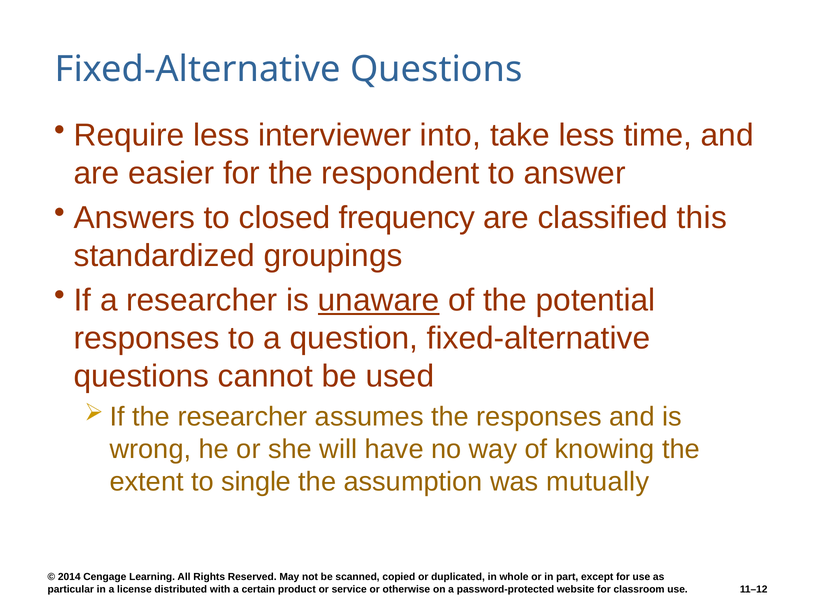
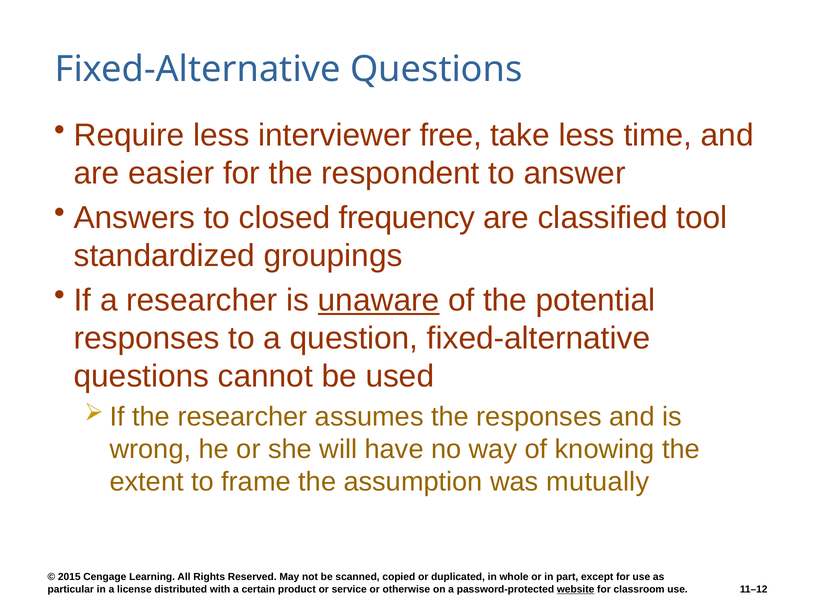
into: into -> free
this: this -> tool
single: single -> frame
2014: 2014 -> 2015
website underline: none -> present
